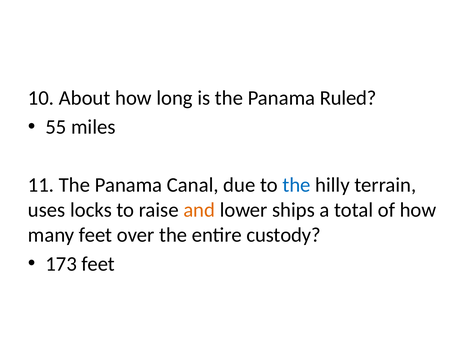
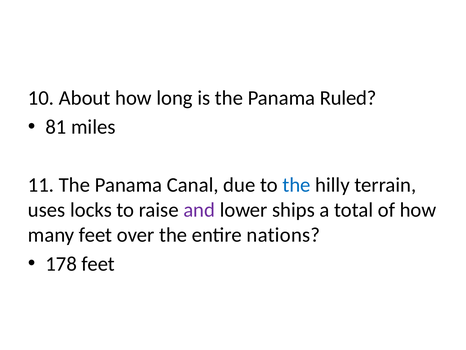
55: 55 -> 81
and colour: orange -> purple
custody: custody -> nations
173: 173 -> 178
